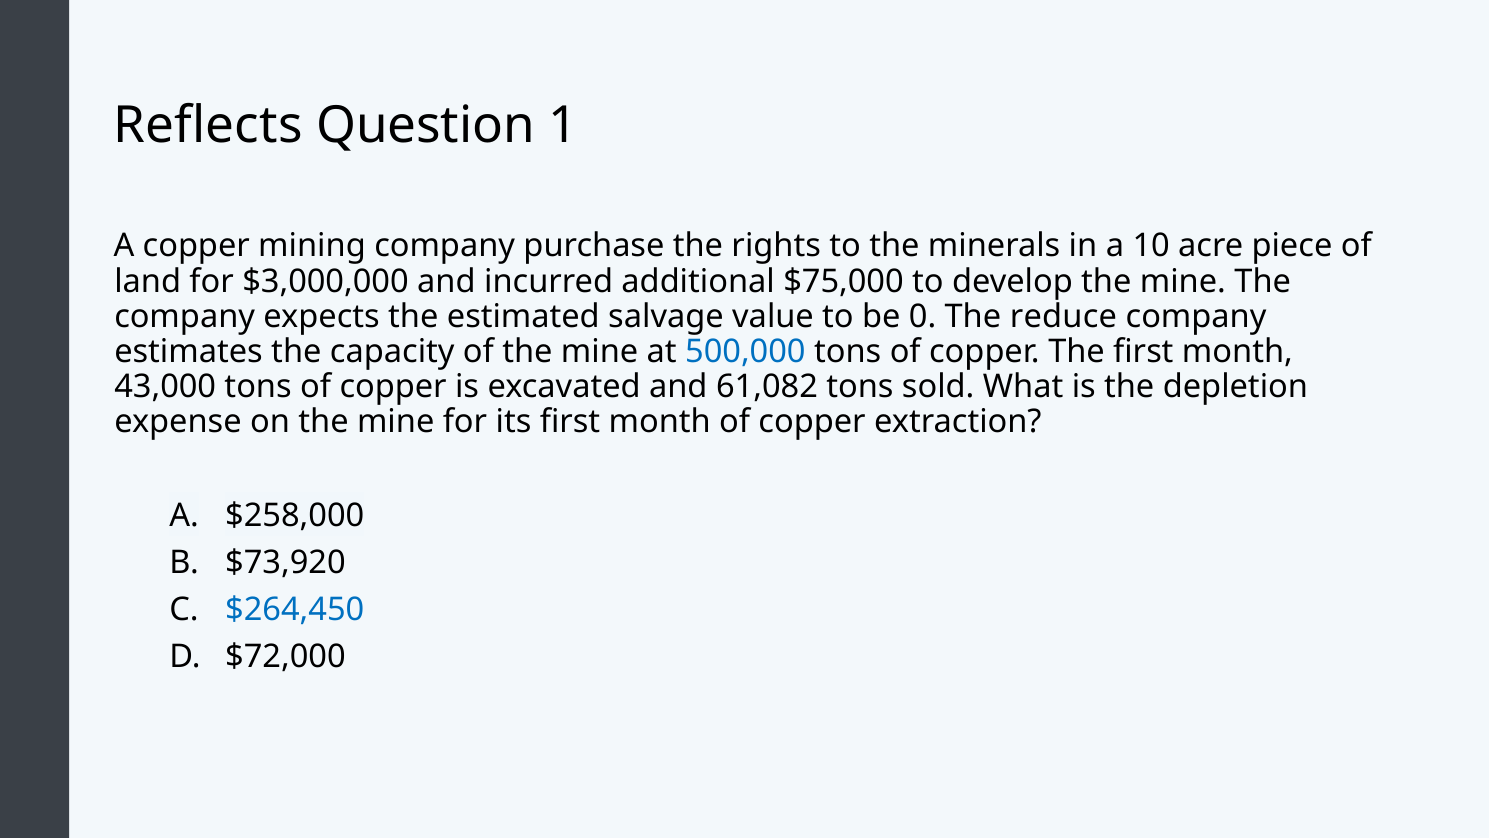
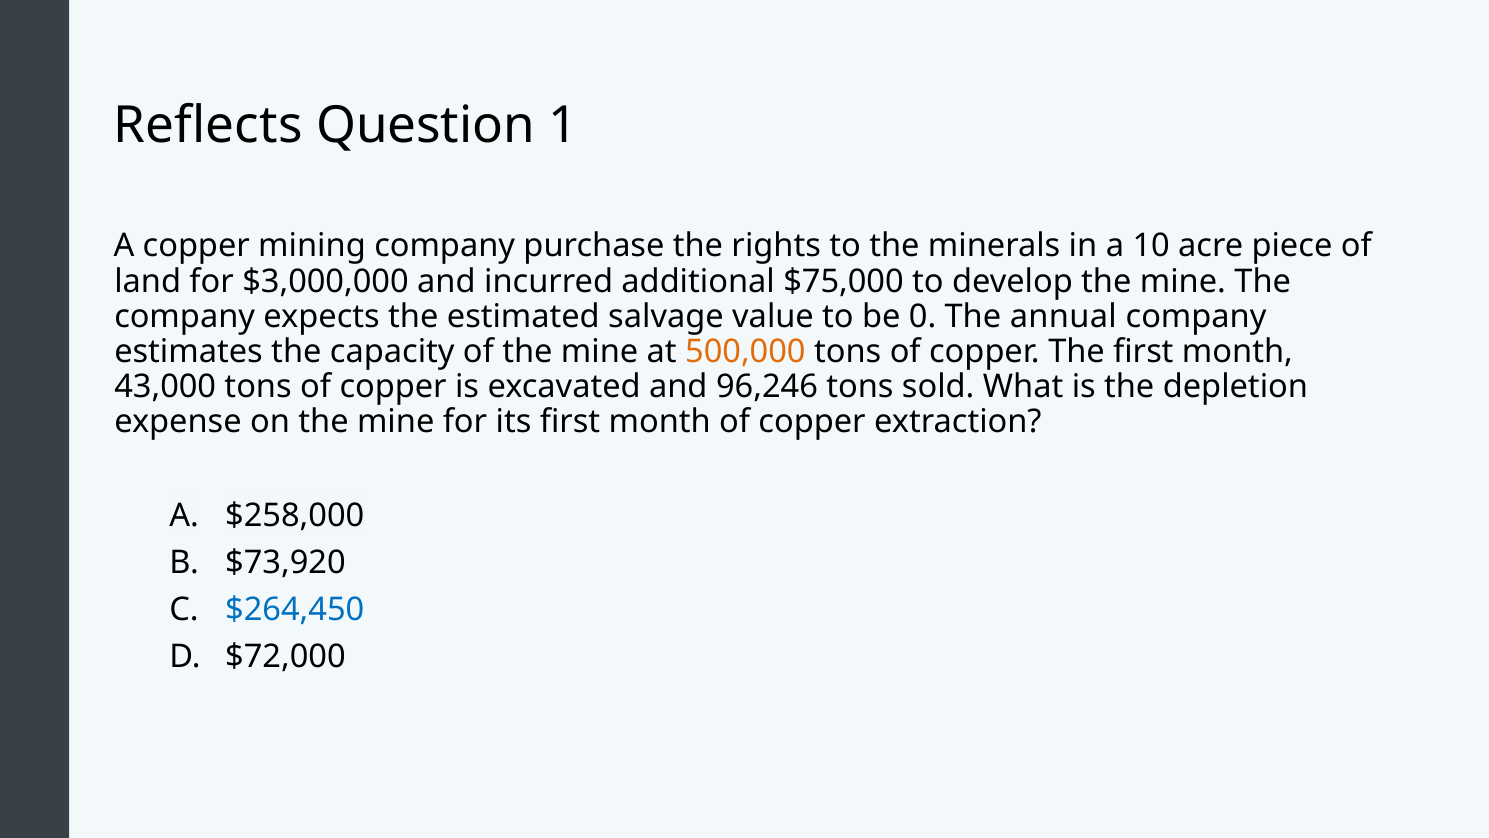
reduce: reduce -> annual
500,000 colour: blue -> orange
61,082: 61,082 -> 96,246
